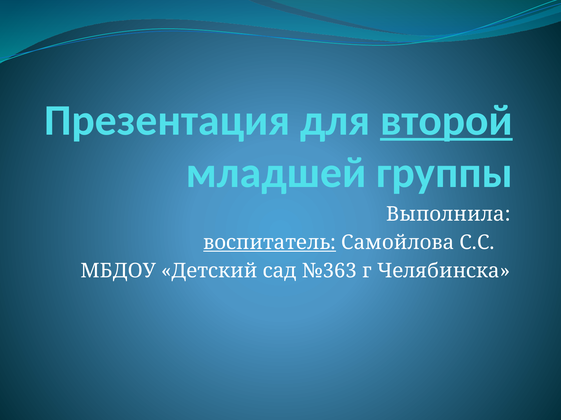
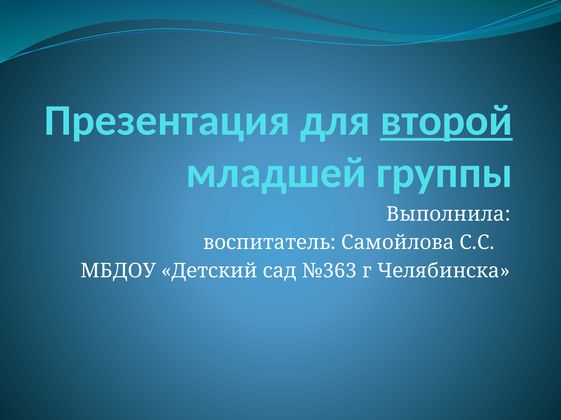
воспитатель underline: present -> none
